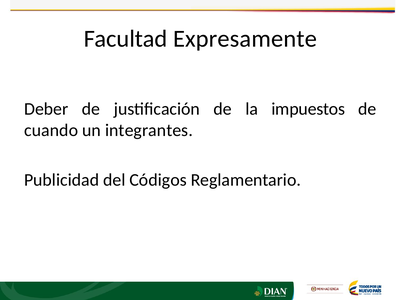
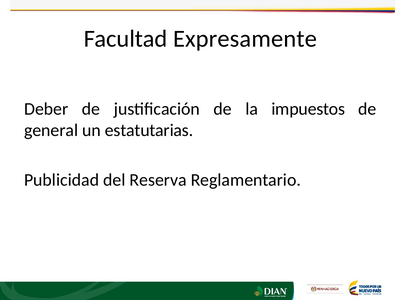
cuando: cuando -> general
integrantes: integrantes -> estatutarias
Códigos: Códigos -> Reserva
